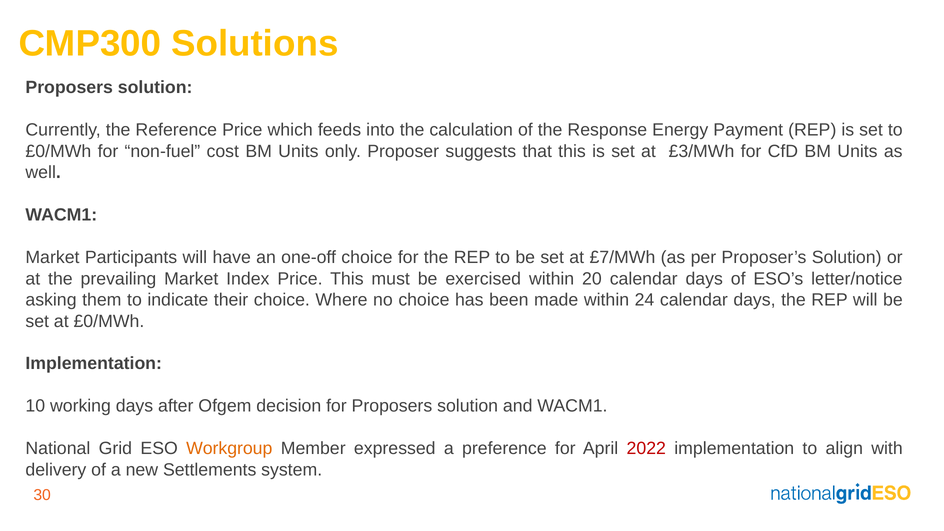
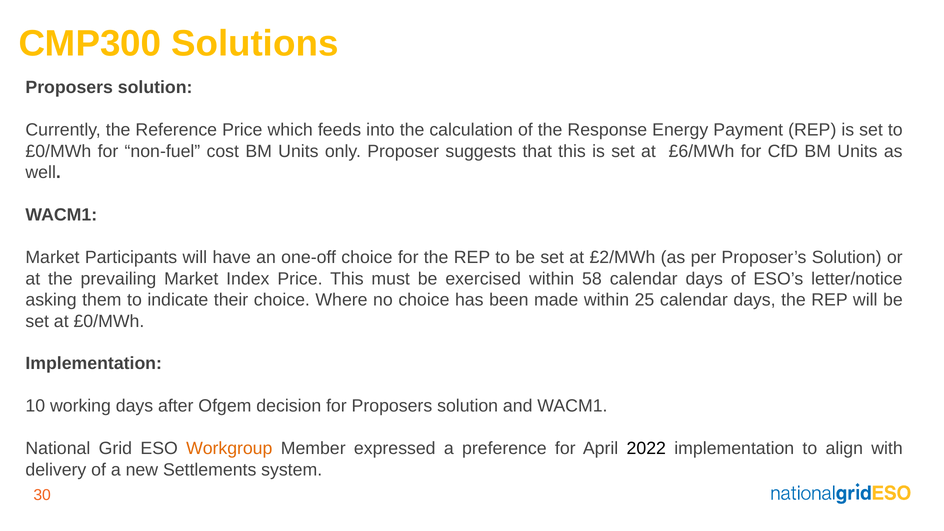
£3/MWh: £3/MWh -> £6/MWh
£7/MWh: £7/MWh -> £2/MWh
20: 20 -> 58
24: 24 -> 25
2022 colour: red -> black
